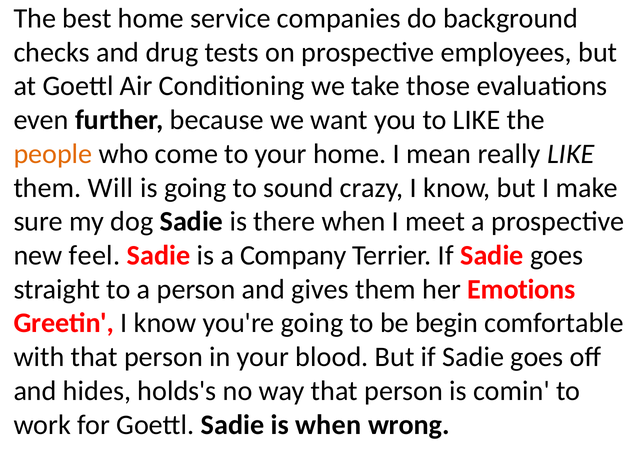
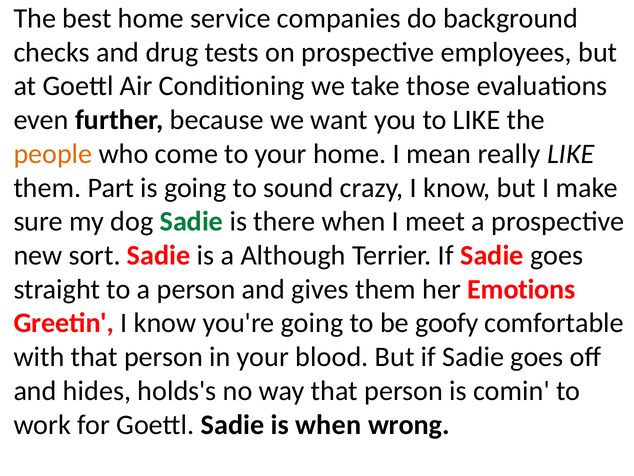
Will: Will -> Part
Sadie at (191, 221) colour: black -> green
feel: feel -> sort
Company: Company -> Although
begin: begin -> goofy
